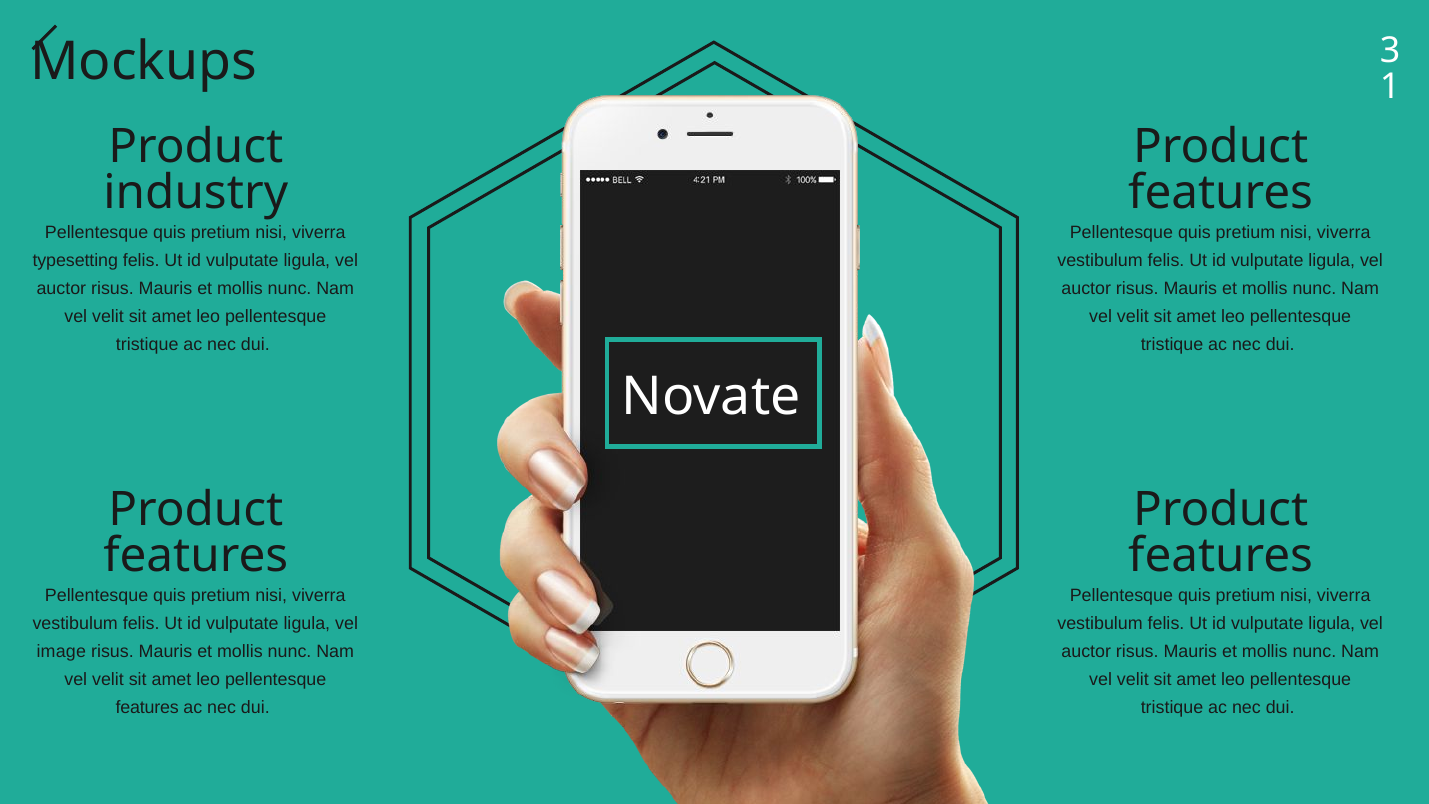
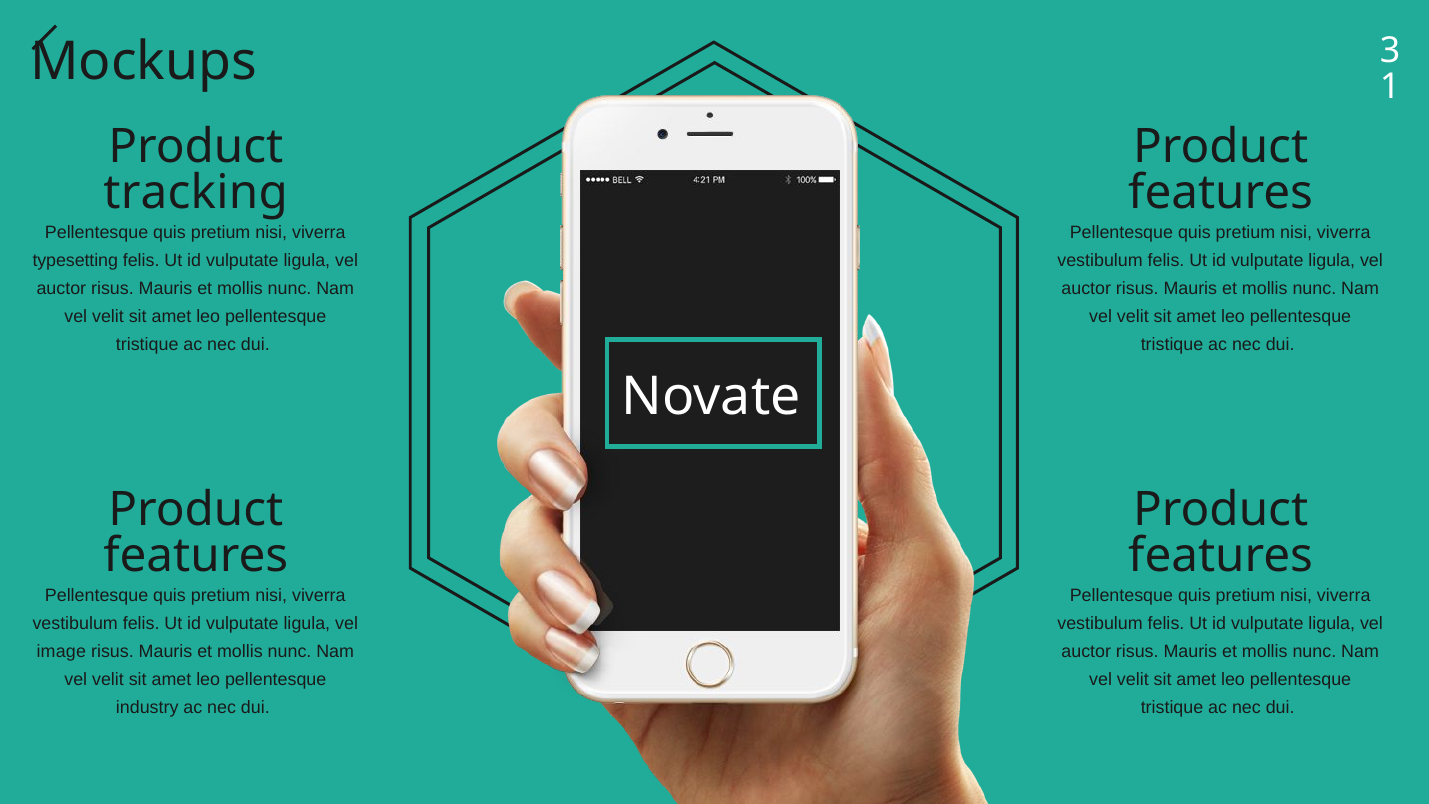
industry: industry -> tracking
features at (147, 707): features -> industry
